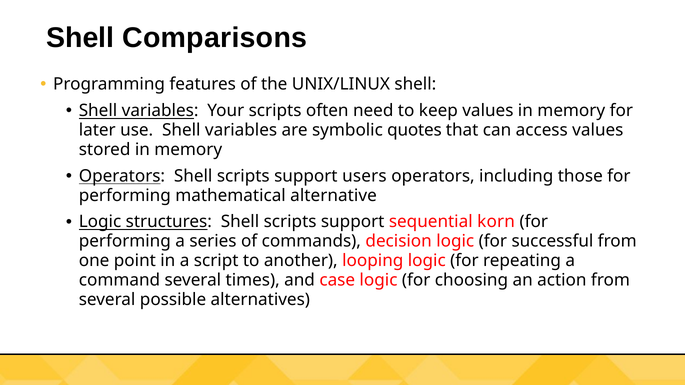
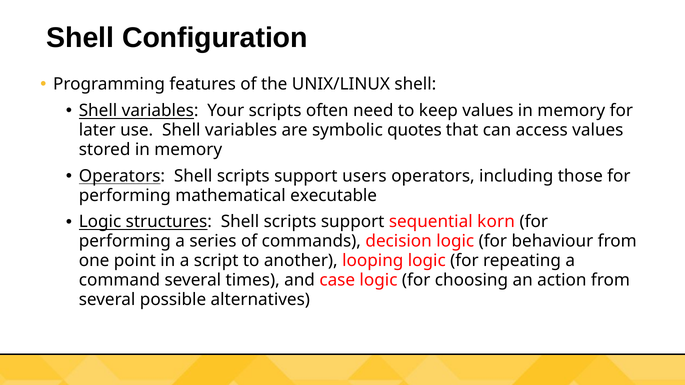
Comparisons: Comparisons -> Configuration
alternative: alternative -> executable
successful: successful -> behaviour
